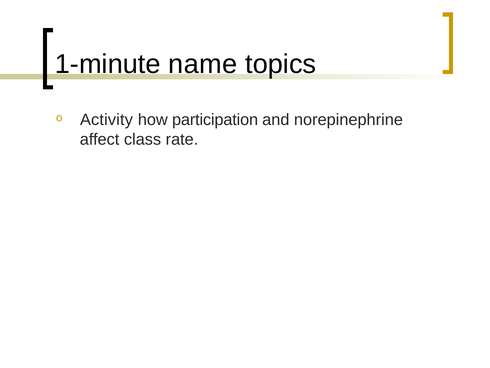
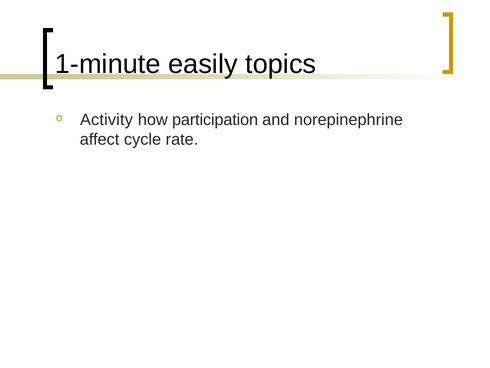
name: name -> easily
class: class -> cycle
